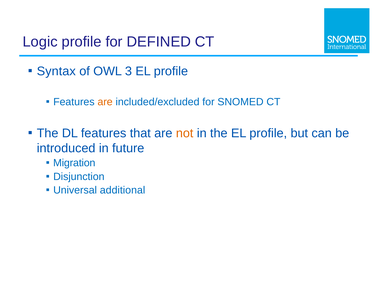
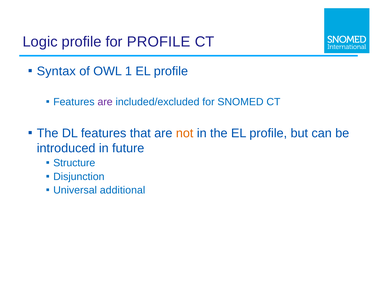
for DEFINED: DEFINED -> PROFILE
3: 3 -> 1
are at (105, 102) colour: orange -> purple
Migration: Migration -> Structure
